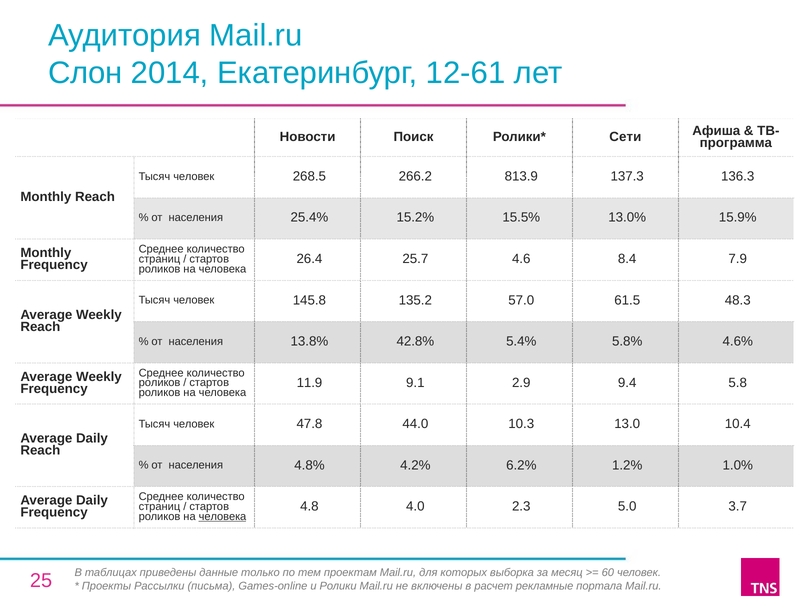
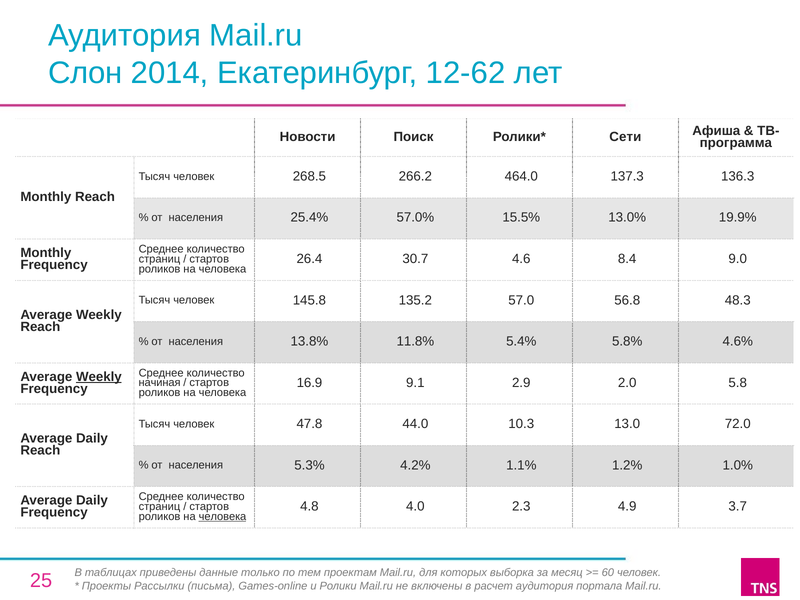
12-61: 12-61 -> 12-62
813.9: 813.9 -> 464.0
15.2%: 15.2% -> 57.0%
15.9%: 15.9% -> 19.9%
25.7: 25.7 -> 30.7
7.9: 7.9 -> 9.0
61.5: 61.5 -> 56.8
42.8%: 42.8% -> 11.8%
Weekly at (99, 377) underline: none -> present
11.9: 11.9 -> 16.9
9.4: 9.4 -> 2.0
роликов at (160, 383): роликов -> начиная
10.4: 10.4 -> 72.0
4.8%: 4.8% -> 5.3%
6.2%: 6.2% -> 1.1%
5.0: 5.0 -> 4.9
расчет рекламные: рекламные -> аудитория
